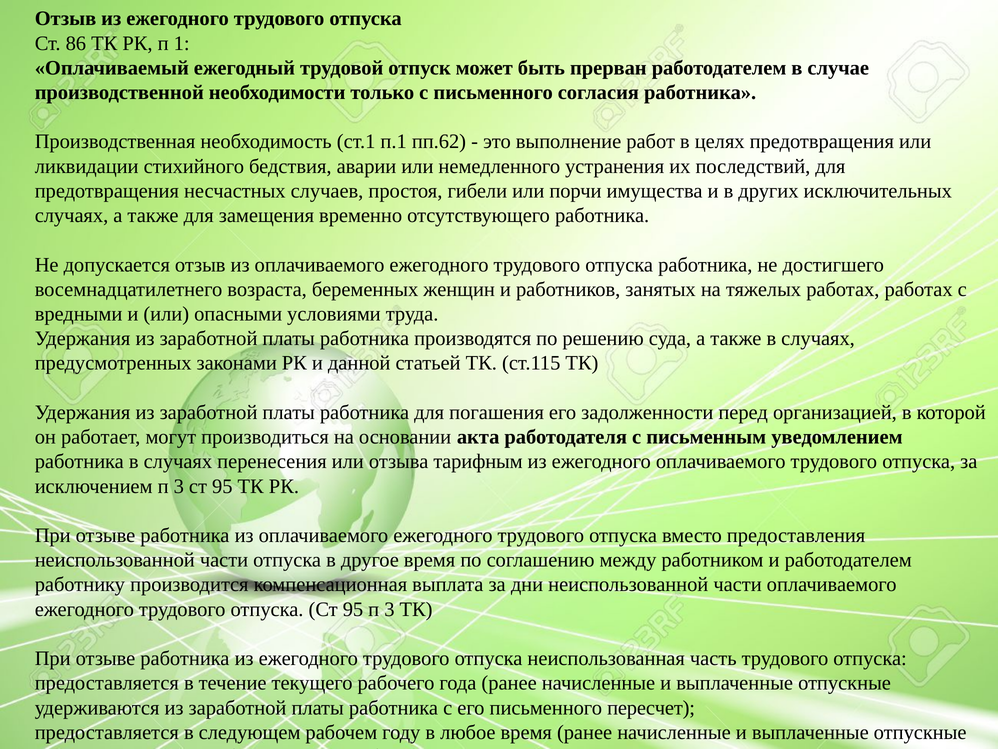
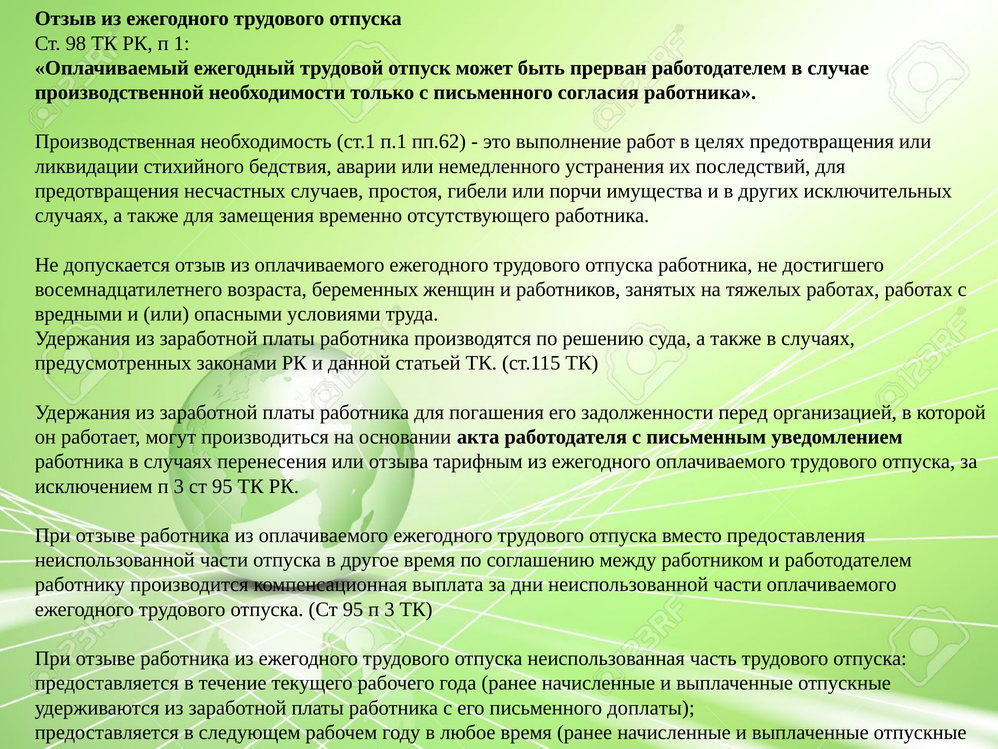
86: 86 -> 98
пересчет: пересчет -> доплаты
